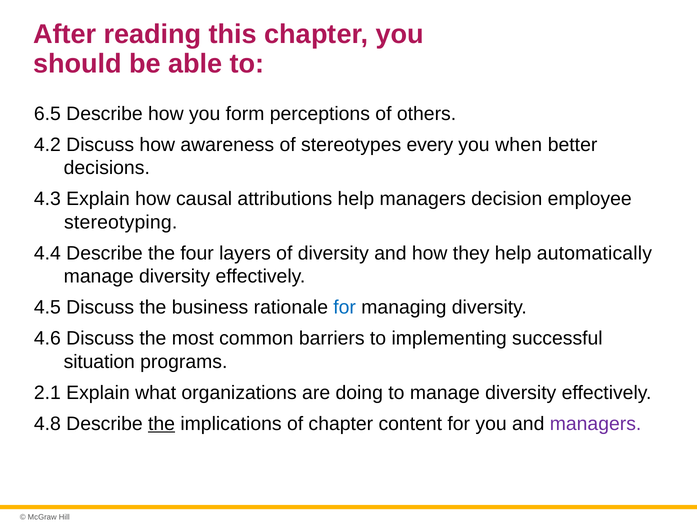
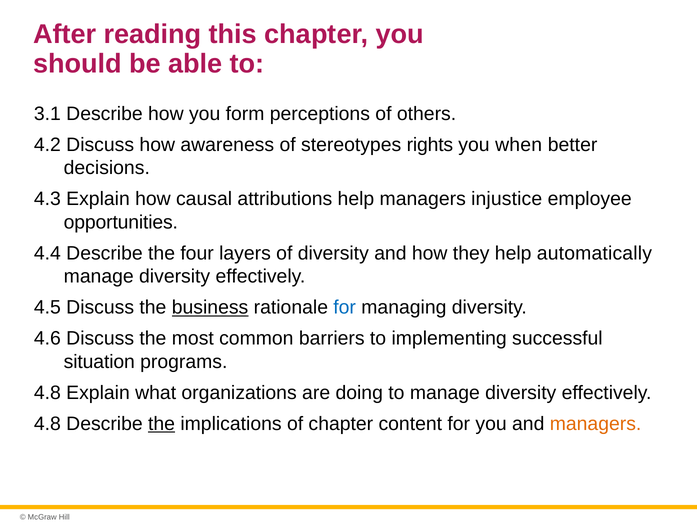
6.5: 6.5 -> 3.1
every: every -> rights
decision: decision -> injustice
stereotyping: stereotyping -> opportunities
business underline: none -> present
2.1 at (47, 393): 2.1 -> 4.8
managers at (596, 424) colour: purple -> orange
